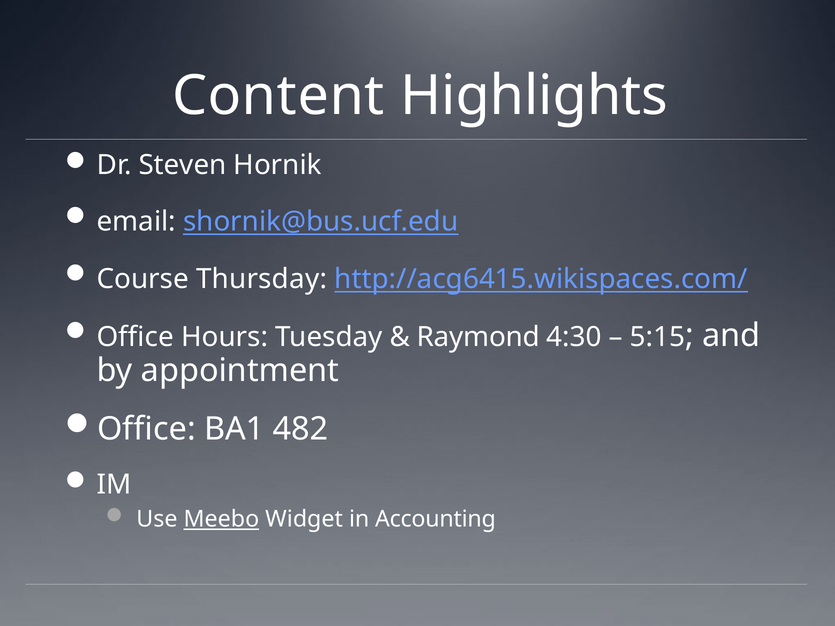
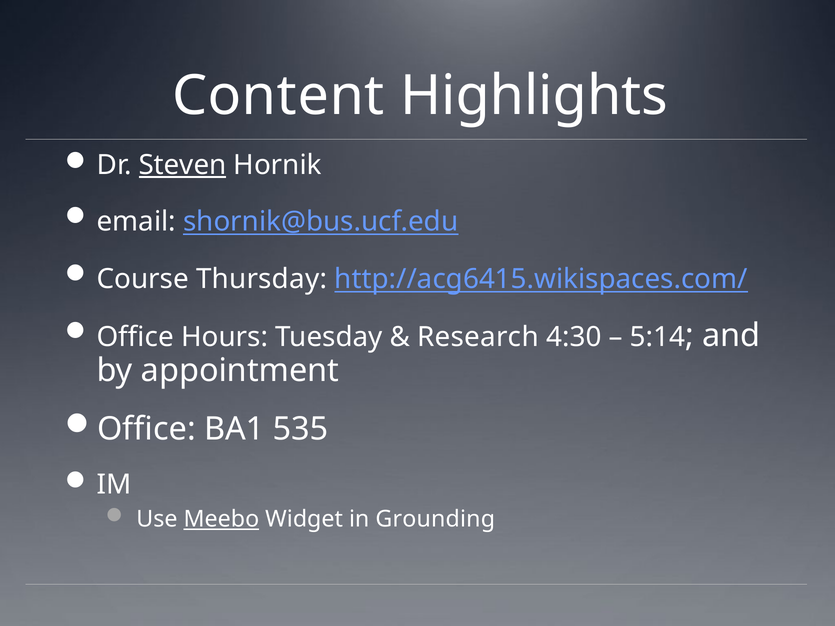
Steven underline: none -> present
Raymond: Raymond -> Research
5:15: 5:15 -> 5:14
482: 482 -> 535
Accounting: Accounting -> Grounding
